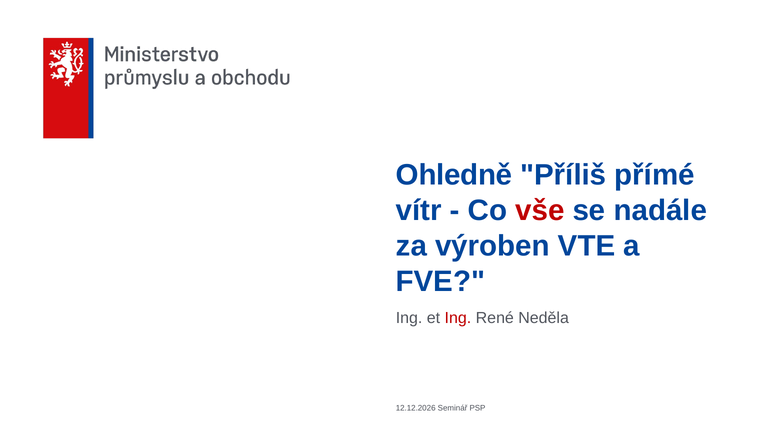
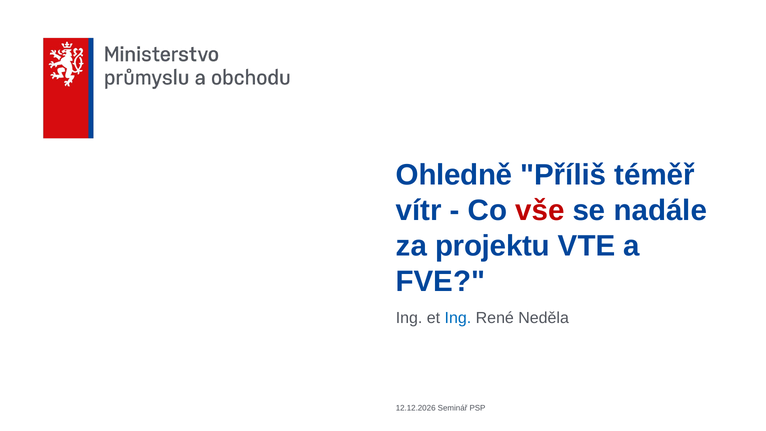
přímé: přímé -> téměř
výroben: výroben -> projektu
Ing at (458, 318) colour: red -> blue
